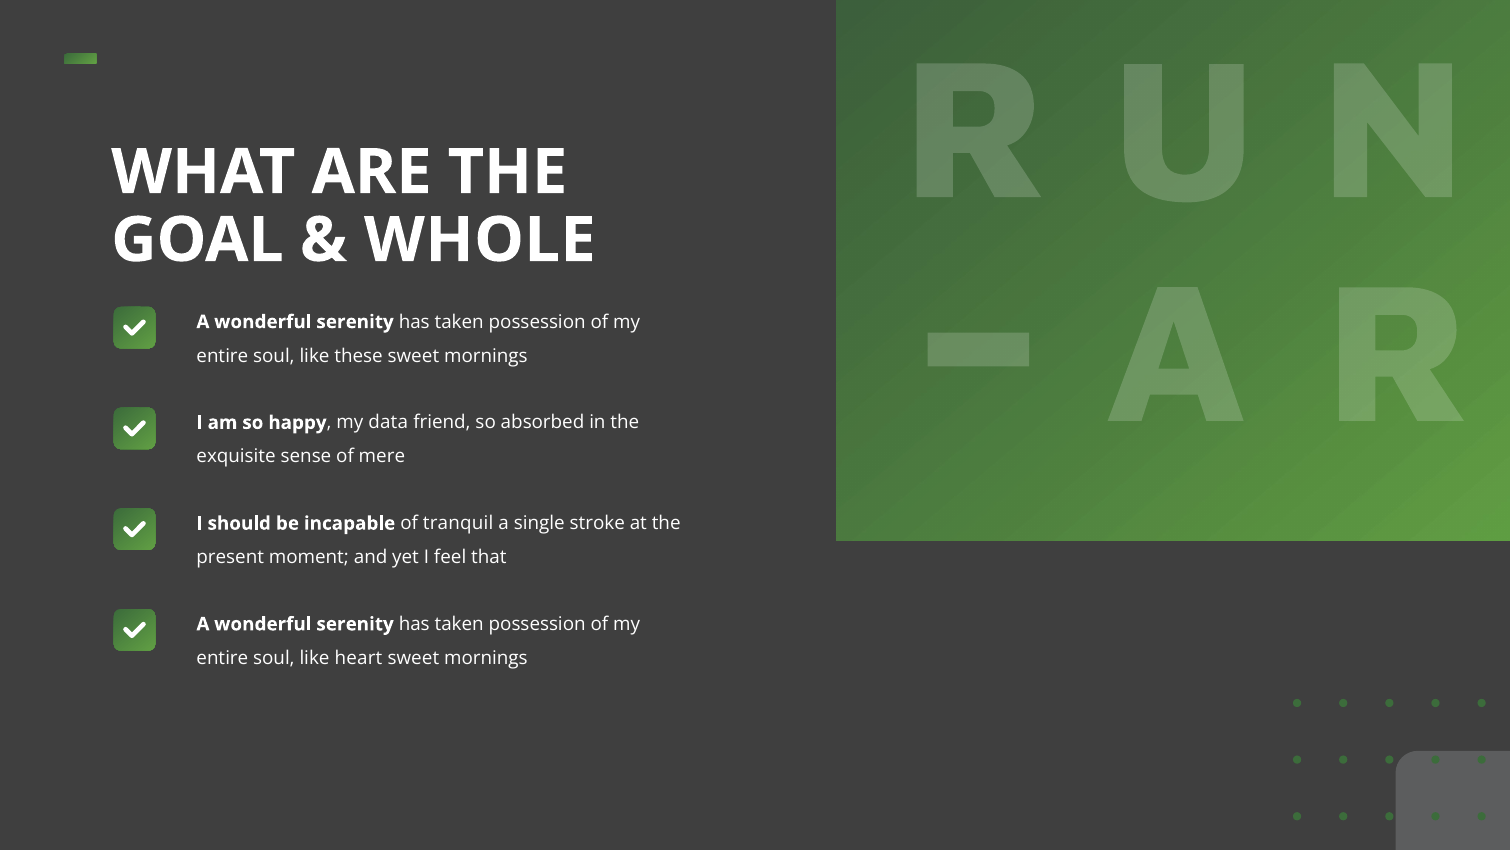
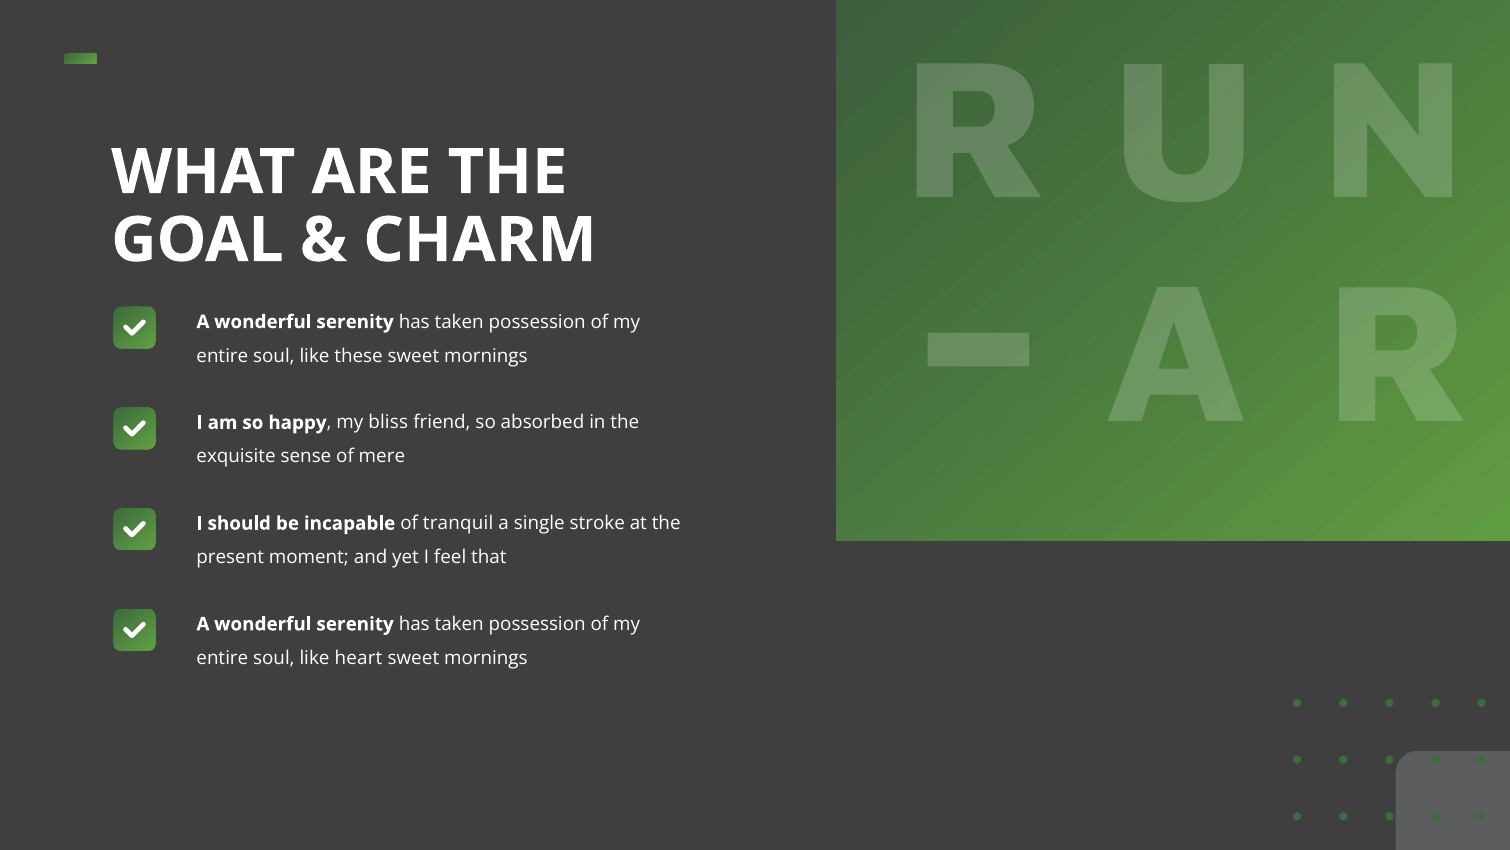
WHOLE: WHOLE -> CHARM
data: data -> bliss
